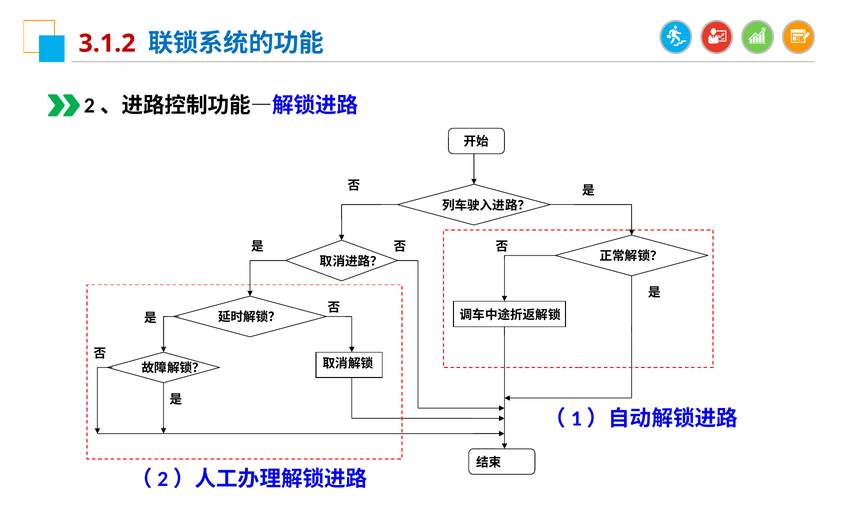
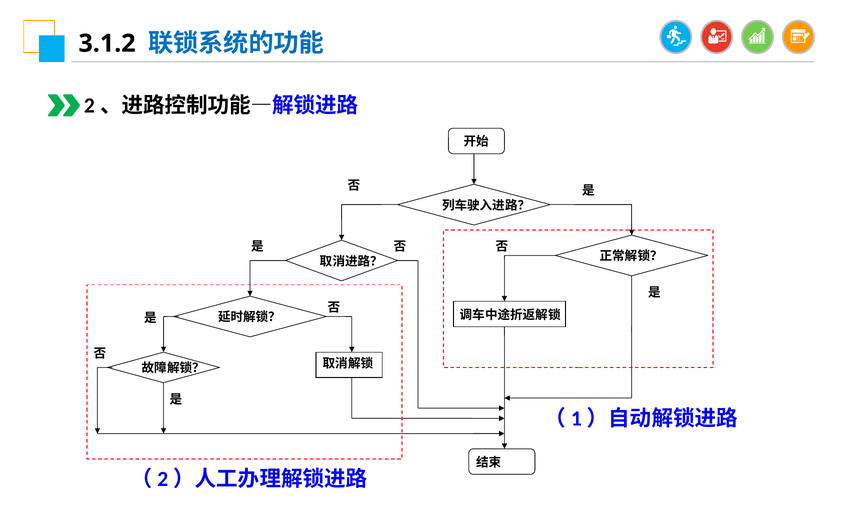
3.1.2 colour: red -> black
